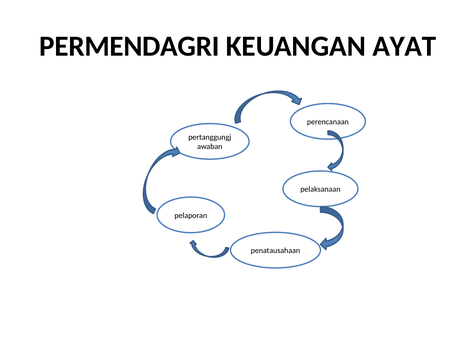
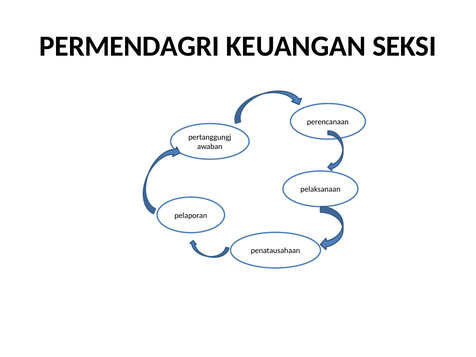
AYAT: AYAT -> SEKSI
